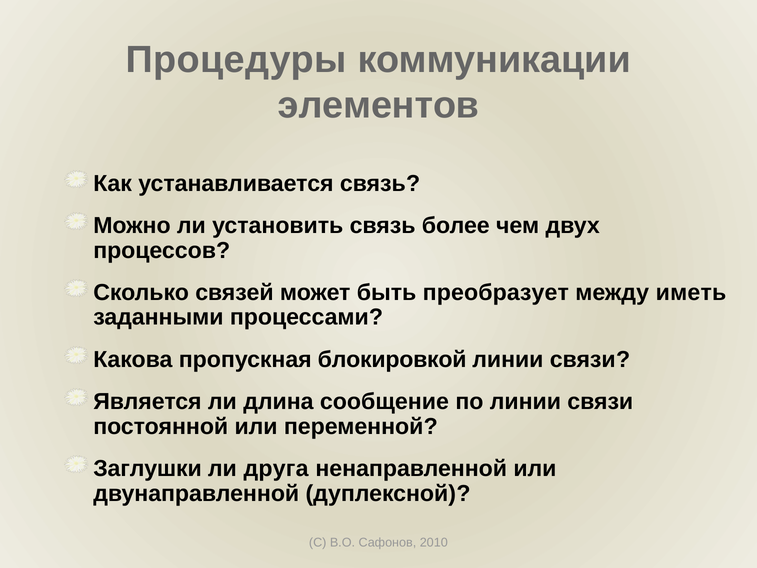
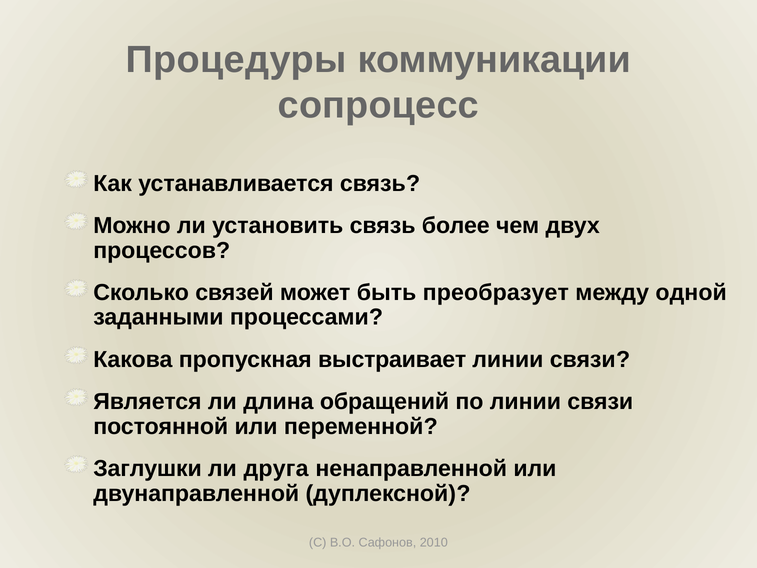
элементов: элементов -> сопроцесс
иметь: иметь -> одной
блокировкой: блокировкой -> выстраивает
сообщение: сообщение -> обращений
